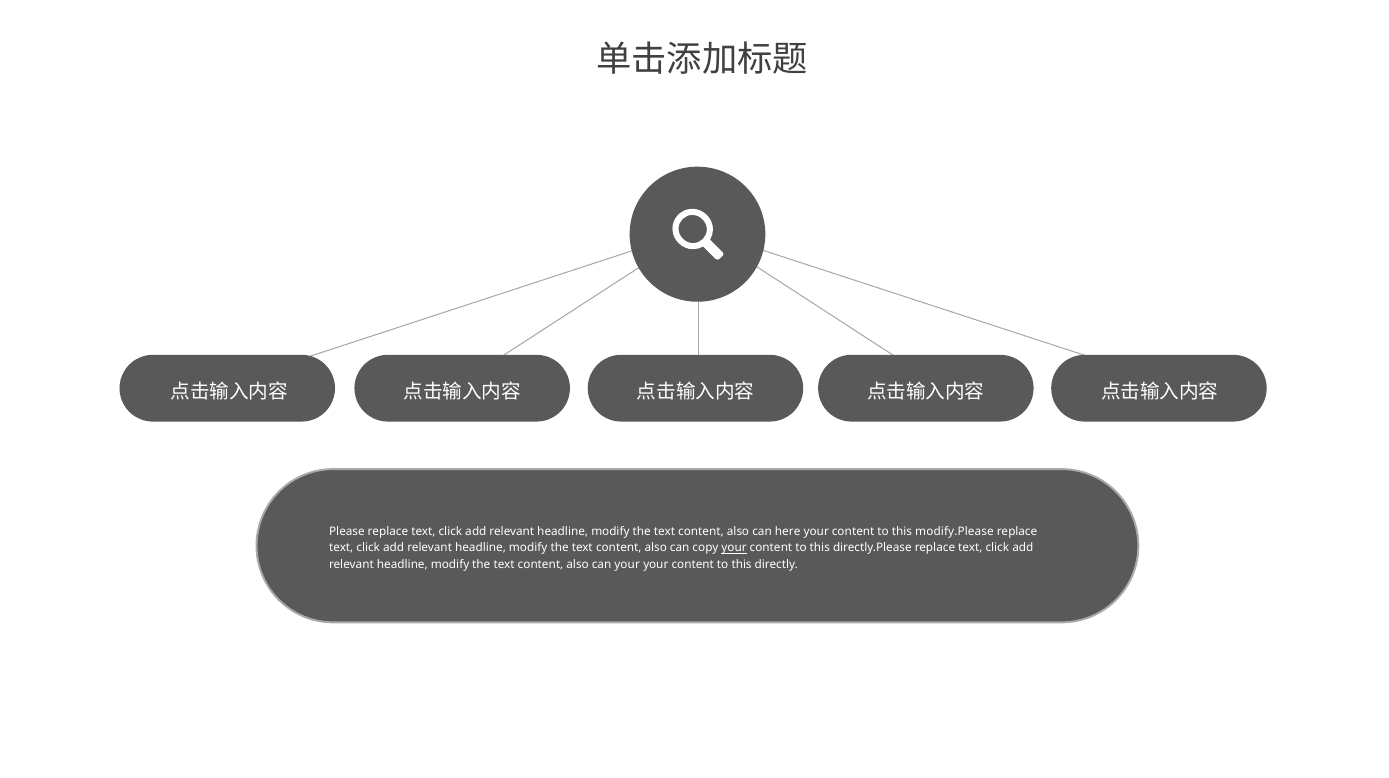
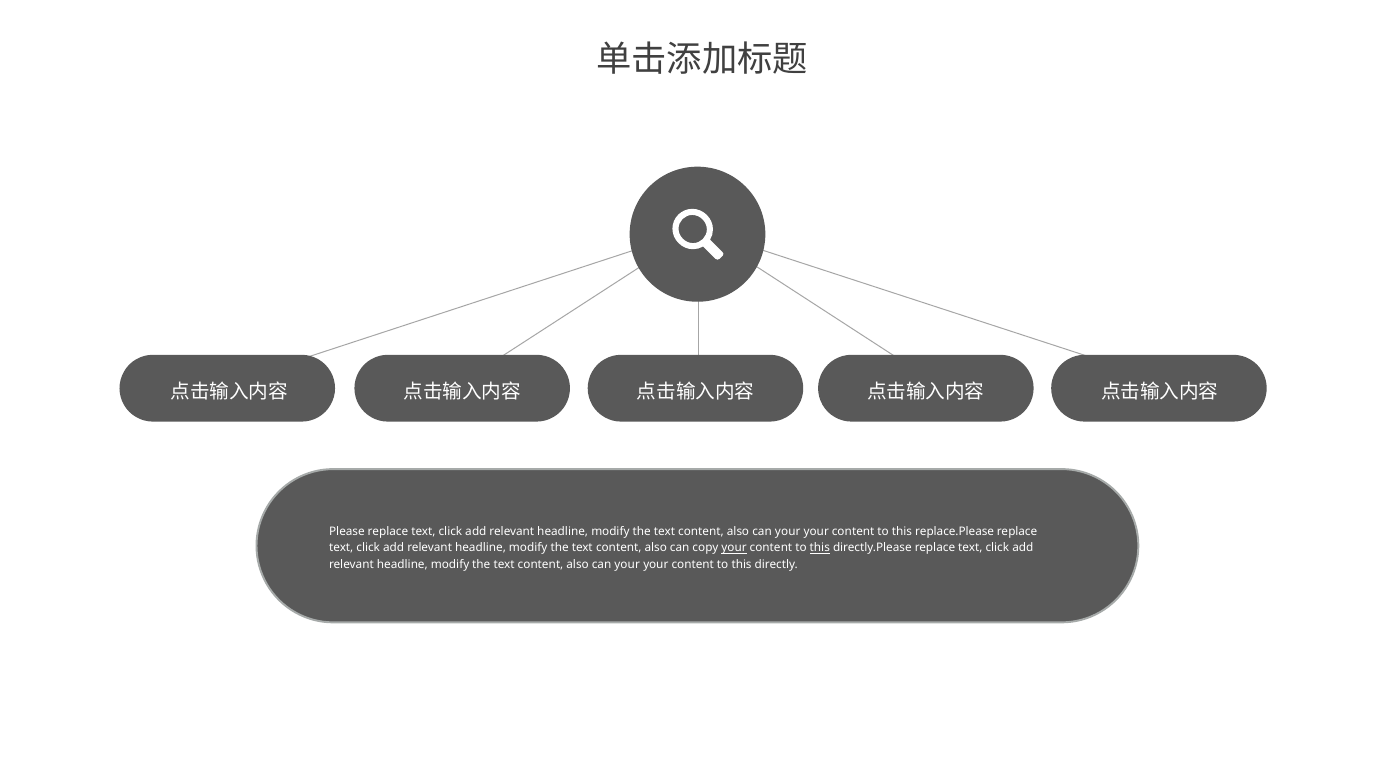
here at (788, 531): here -> your
modify.Please: modify.Please -> replace.Please
this at (820, 548) underline: none -> present
